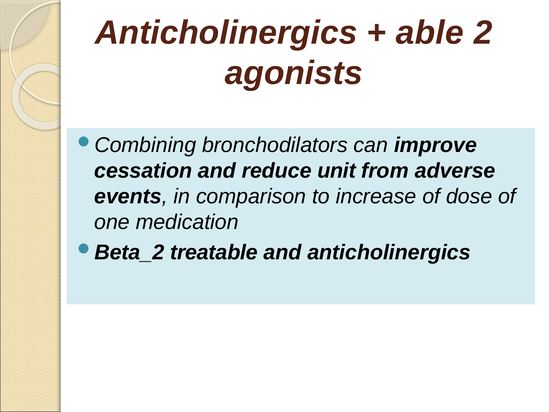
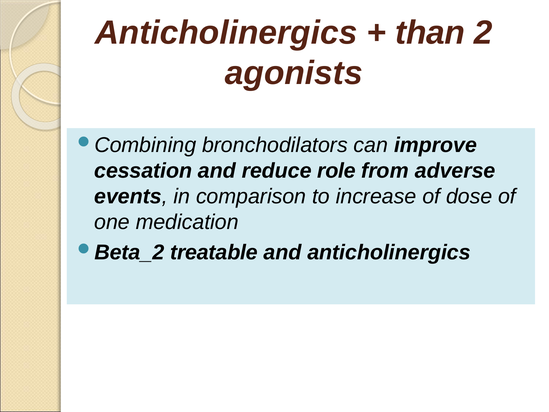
able: able -> than
unit: unit -> role
